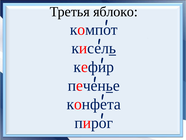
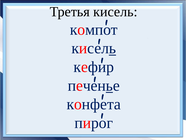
Третья яблоко: яблоко -> кисель
